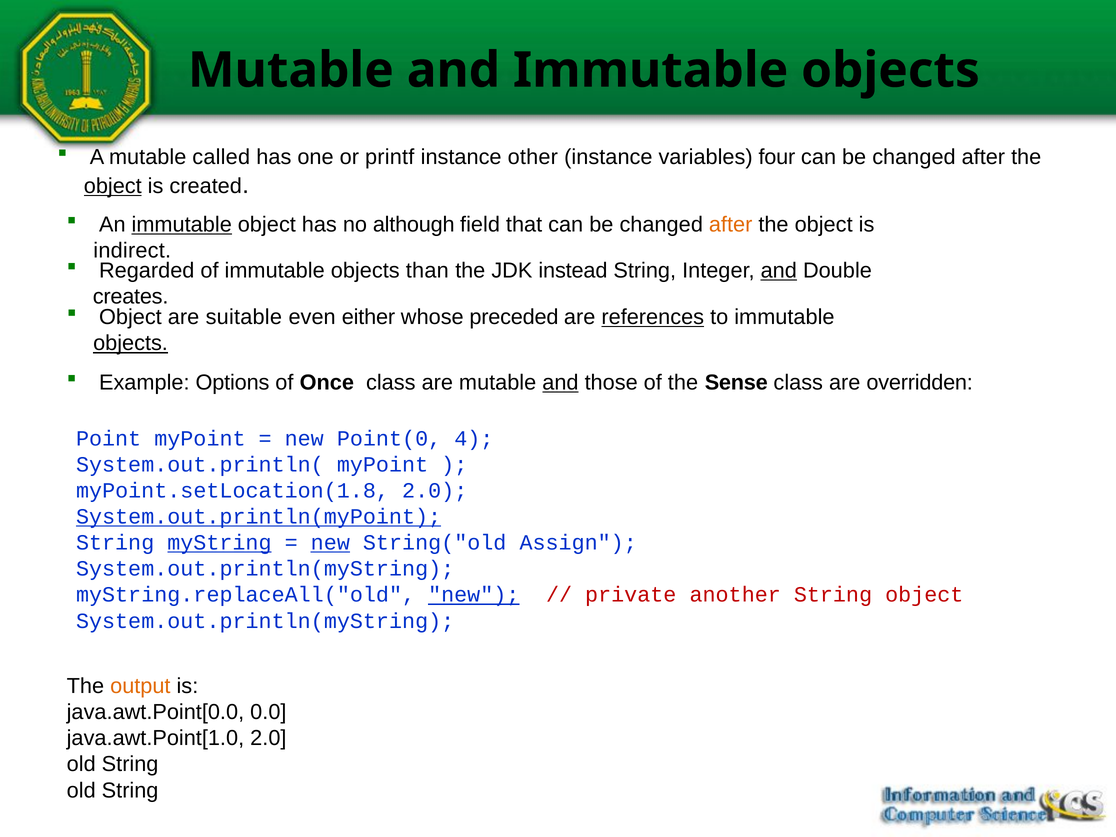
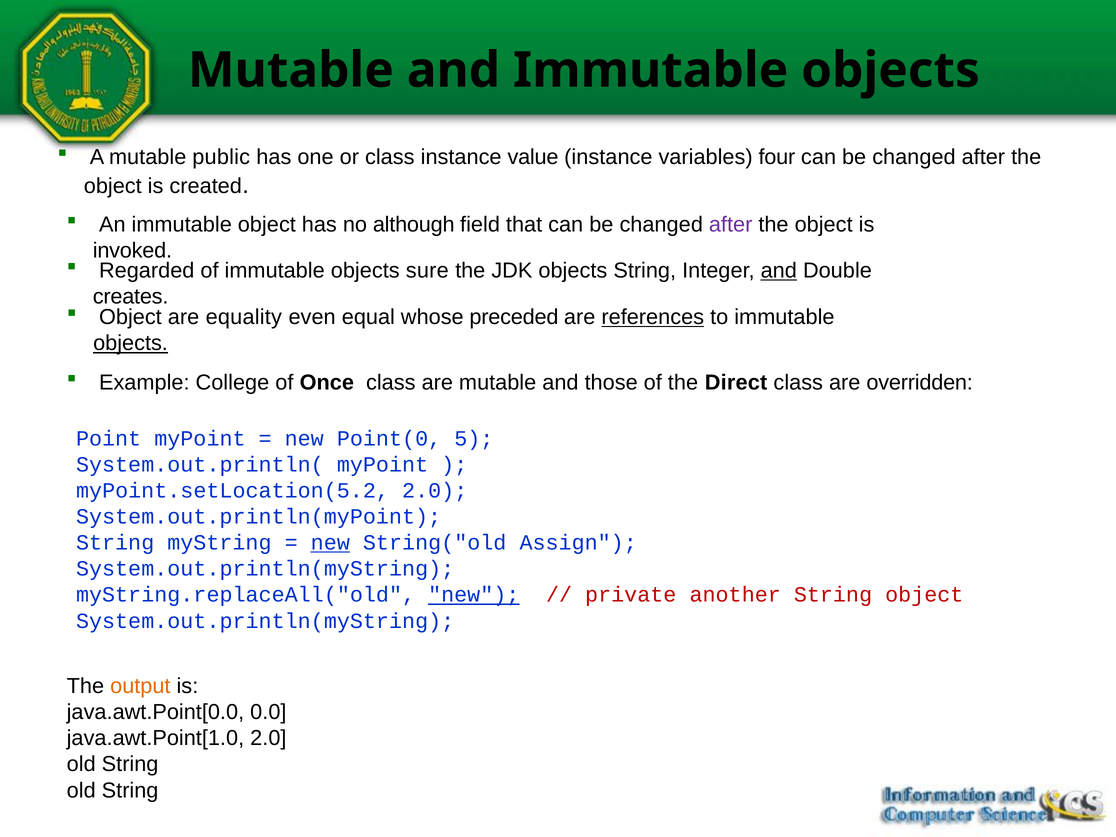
called: called -> public
or printf: printf -> class
other: other -> value
object at (113, 186) underline: present -> none
immutable at (182, 225) underline: present -> none
after at (731, 225) colour: orange -> purple
indirect: indirect -> invoked
than: than -> sure
JDK instead: instead -> objects
suitable: suitable -> equality
either: either -> equal
Options: Options -> College
and at (560, 383) underline: present -> none
Sense: Sense -> Direct
4: 4 -> 5
myPoint.setLocation(1.8: myPoint.setLocation(1.8 -> myPoint.setLocation(5.2
System.out.println(myPoint underline: present -> none
myString underline: present -> none
